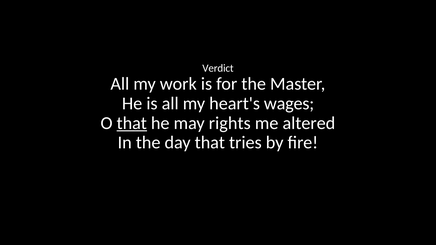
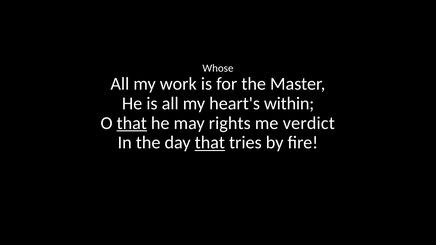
Verdict: Verdict -> Whose
wages: wages -> within
altered: altered -> verdict
that at (210, 143) underline: none -> present
